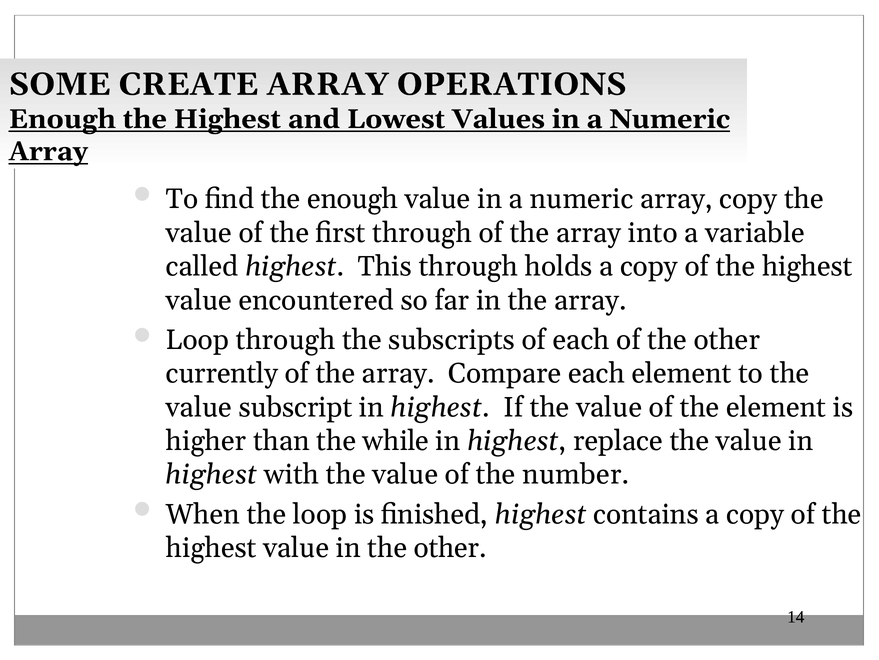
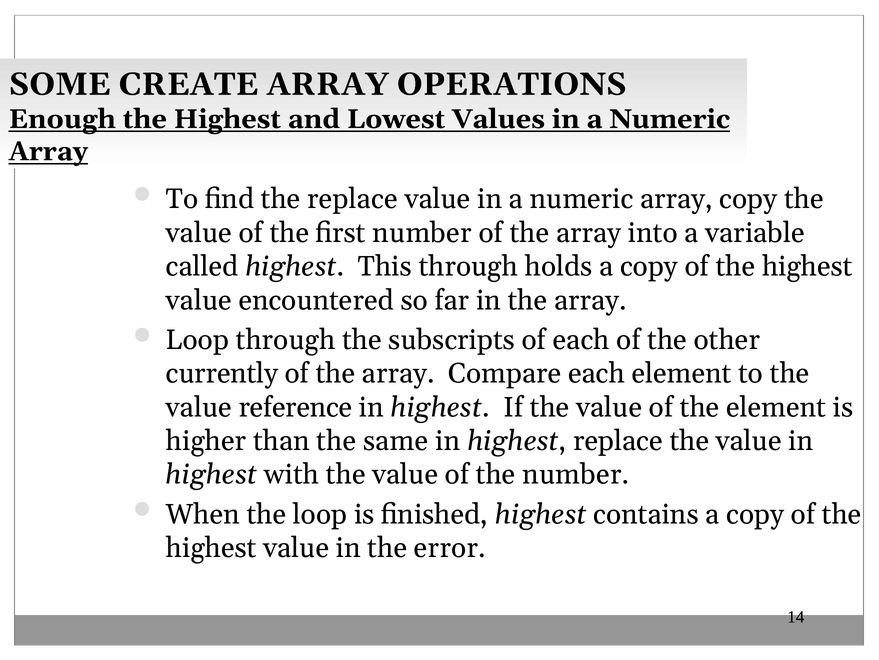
the enough: enough -> replace
first through: through -> number
subscript: subscript -> reference
while: while -> same
in the other: other -> error
